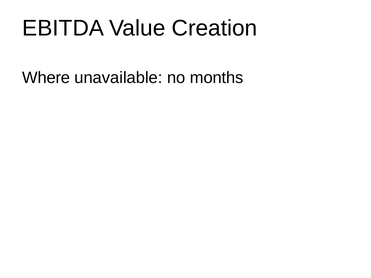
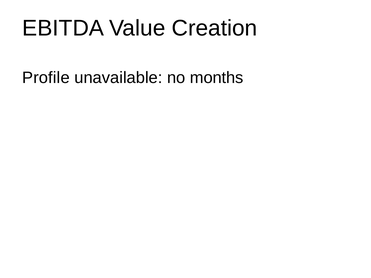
Where: Where -> Profile
